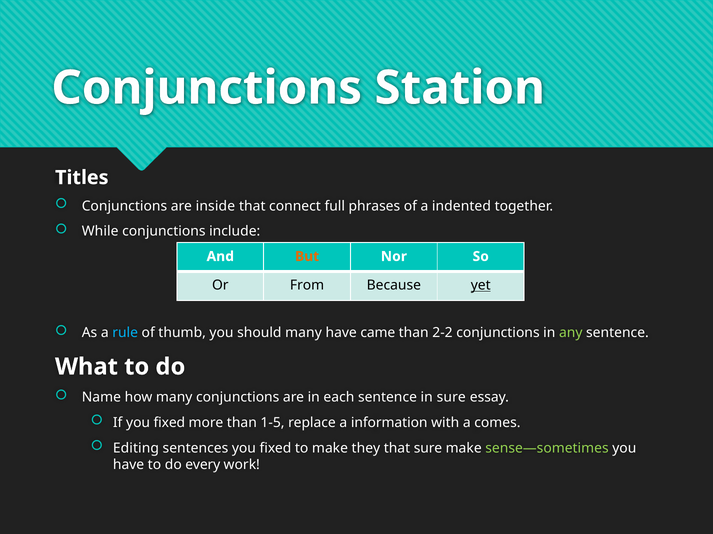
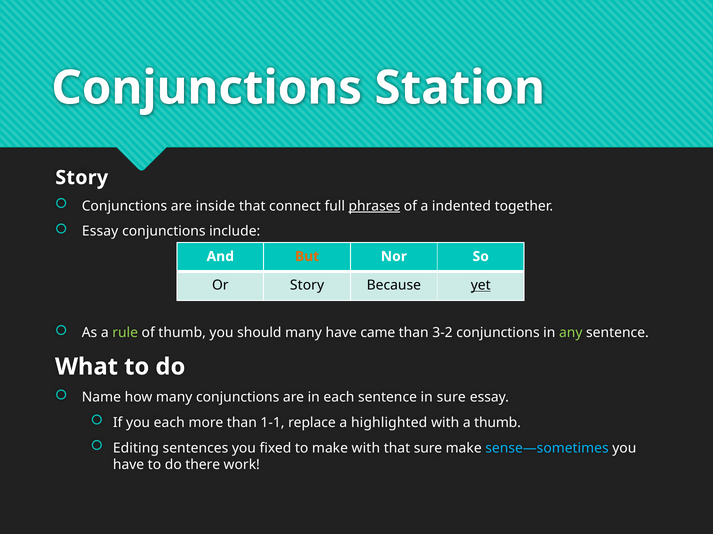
Titles at (82, 178): Titles -> Story
phrases underline: none -> present
While at (100, 232): While -> Essay
Or From: From -> Story
rule colour: light blue -> light green
2-2: 2-2 -> 3-2
If you fixed: fixed -> each
1-5: 1-5 -> 1-1
information: information -> highlighted
a comes: comes -> thumb
make they: they -> with
sense—sometimes colour: light green -> light blue
every: every -> there
